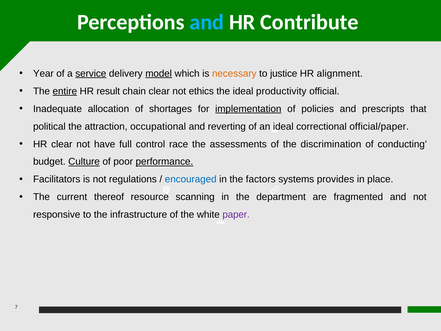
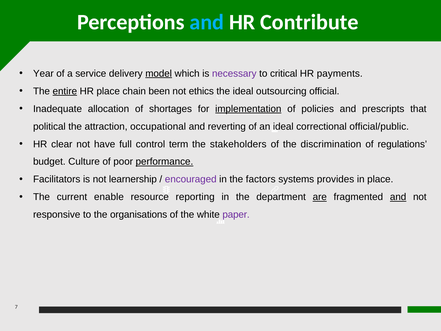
service underline: present -> none
necessary colour: orange -> purple
justice: justice -> critical
alignment: alignment -> payments
HR result: result -> place
chain clear: clear -> been
productivity: productivity -> outsourcing
official/paper: official/paper -> official/public
race: race -> term
assessments: assessments -> stakeholders
conducting: conducting -> regulations
Culture underline: present -> none
regulations: regulations -> learnership
encouraged colour: blue -> purple
thereof: thereof -> enable
scanning: scanning -> reporting
are underline: none -> present
and at (398, 197) underline: none -> present
infrastructure: infrastructure -> organisations
